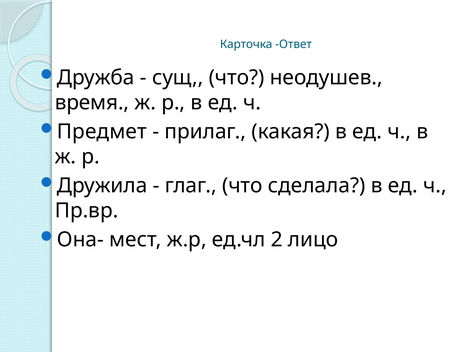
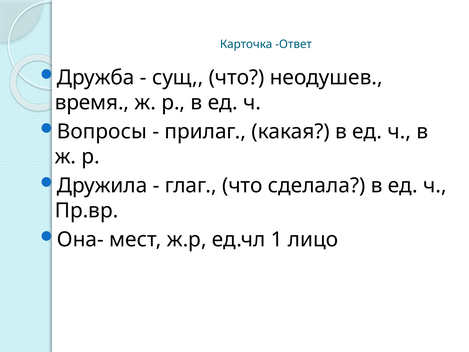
Предмет: Предмет -> Вопросы
2: 2 -> 1
